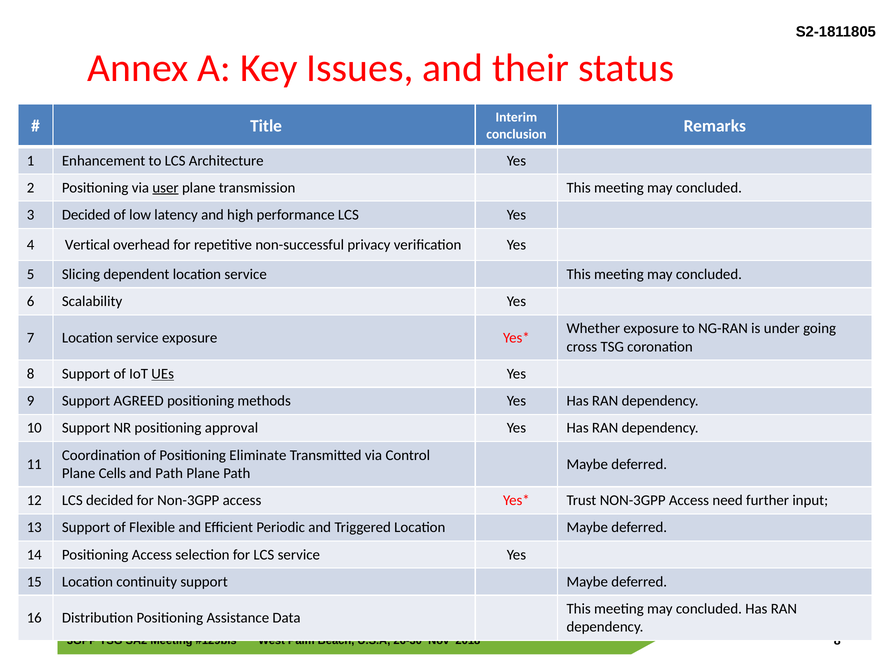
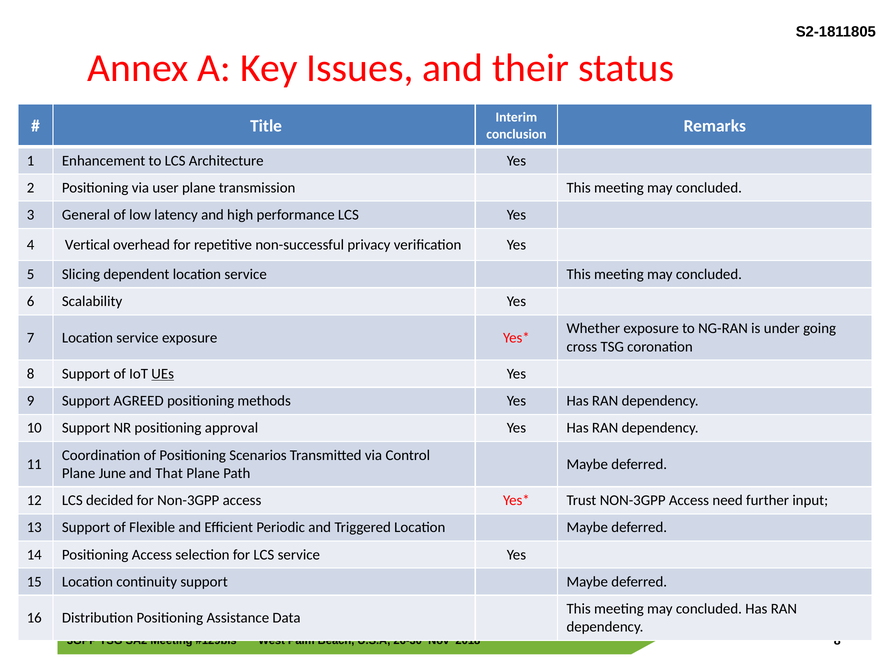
user underline: present -> none
3 Decided: Decided -> General
Eliminate: Eliminate -> Scenarios
Cells: Cells -> June
and Path: Path -> That
